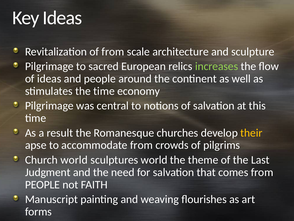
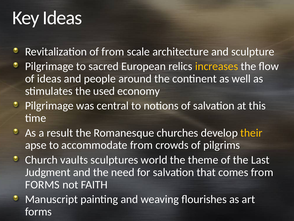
increases colour: light green -> yellow
the time: time -> used
Church world: world -> vaults
PEOPLE at (42, 184): PEOPLE -> FORMS
